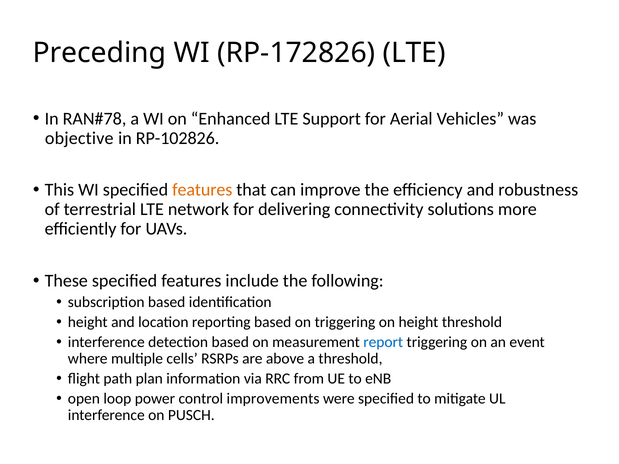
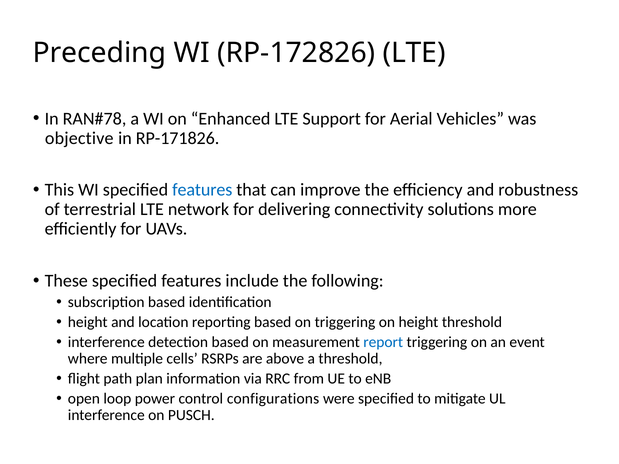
RP-102826: RP-102826 -> RP-171826
features at (202, 190) colour: orange -> blue
improvements: improvements -> configurations
